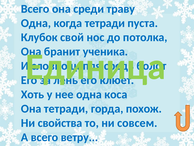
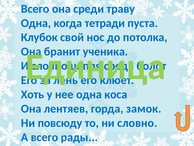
Она тетради: тетради -> лентяев
похож: похож -> замок
свойства: свойства -> повсюду
ни совсем: совсем -> словно
ветру: ветру -> рады
